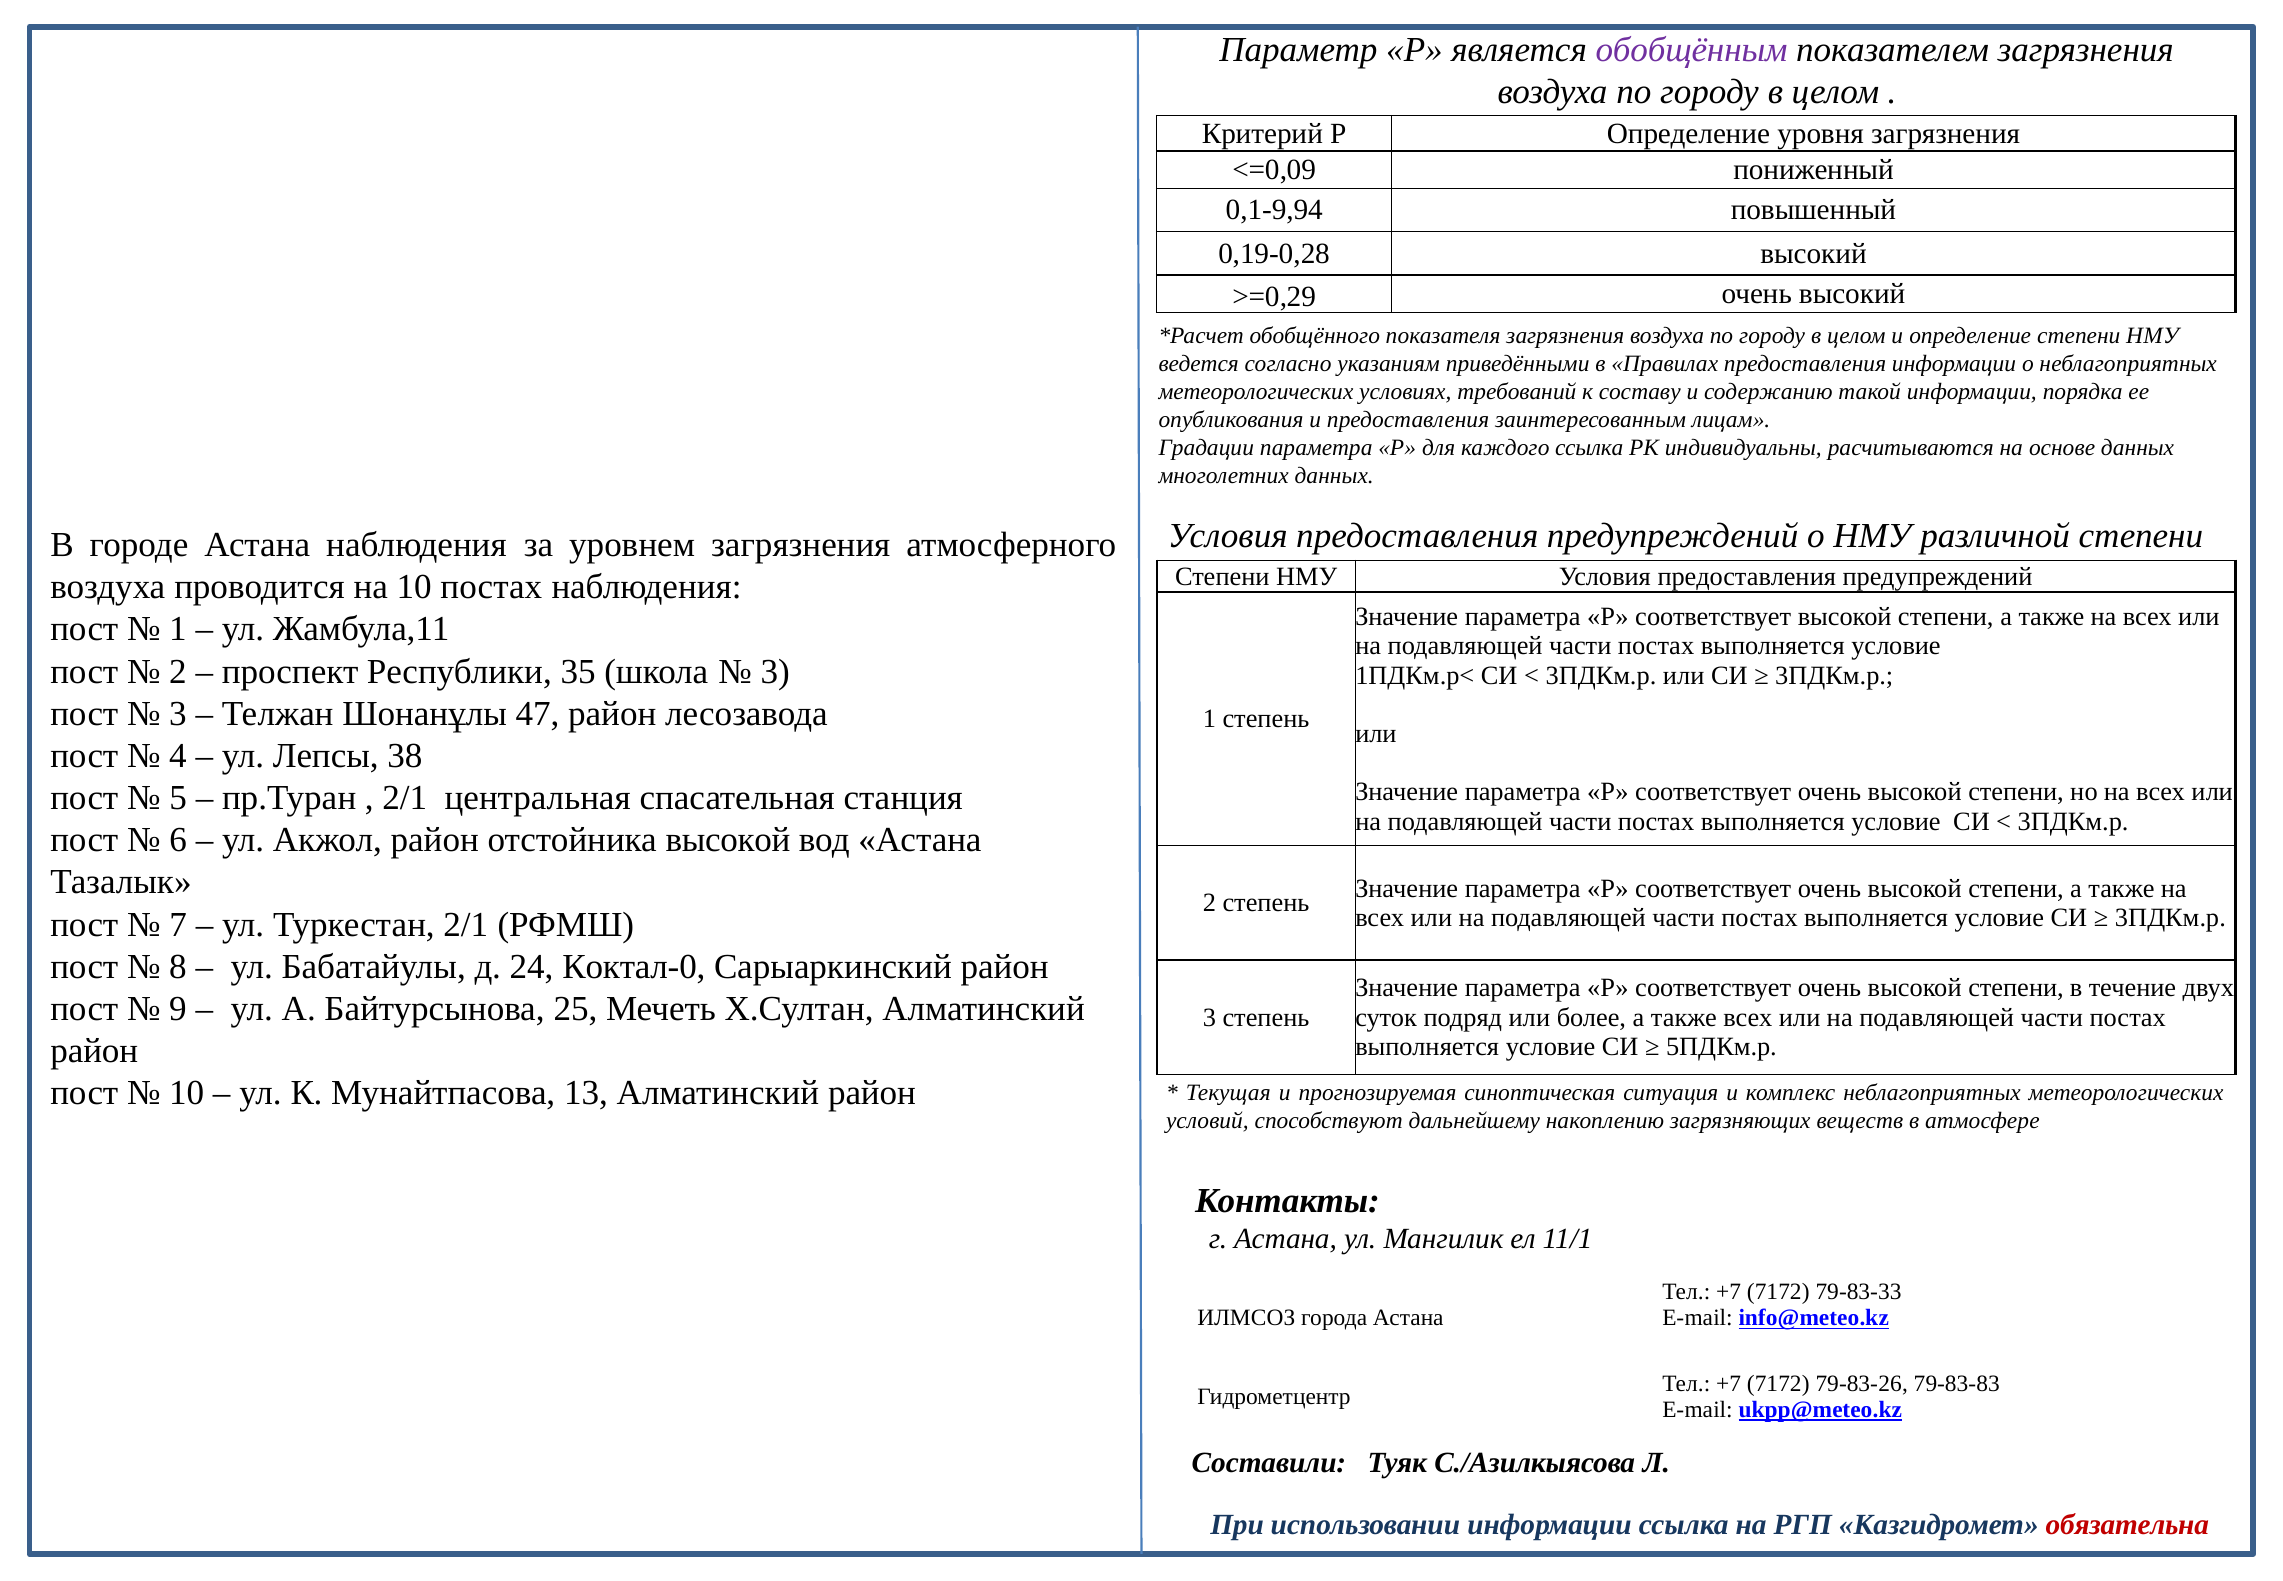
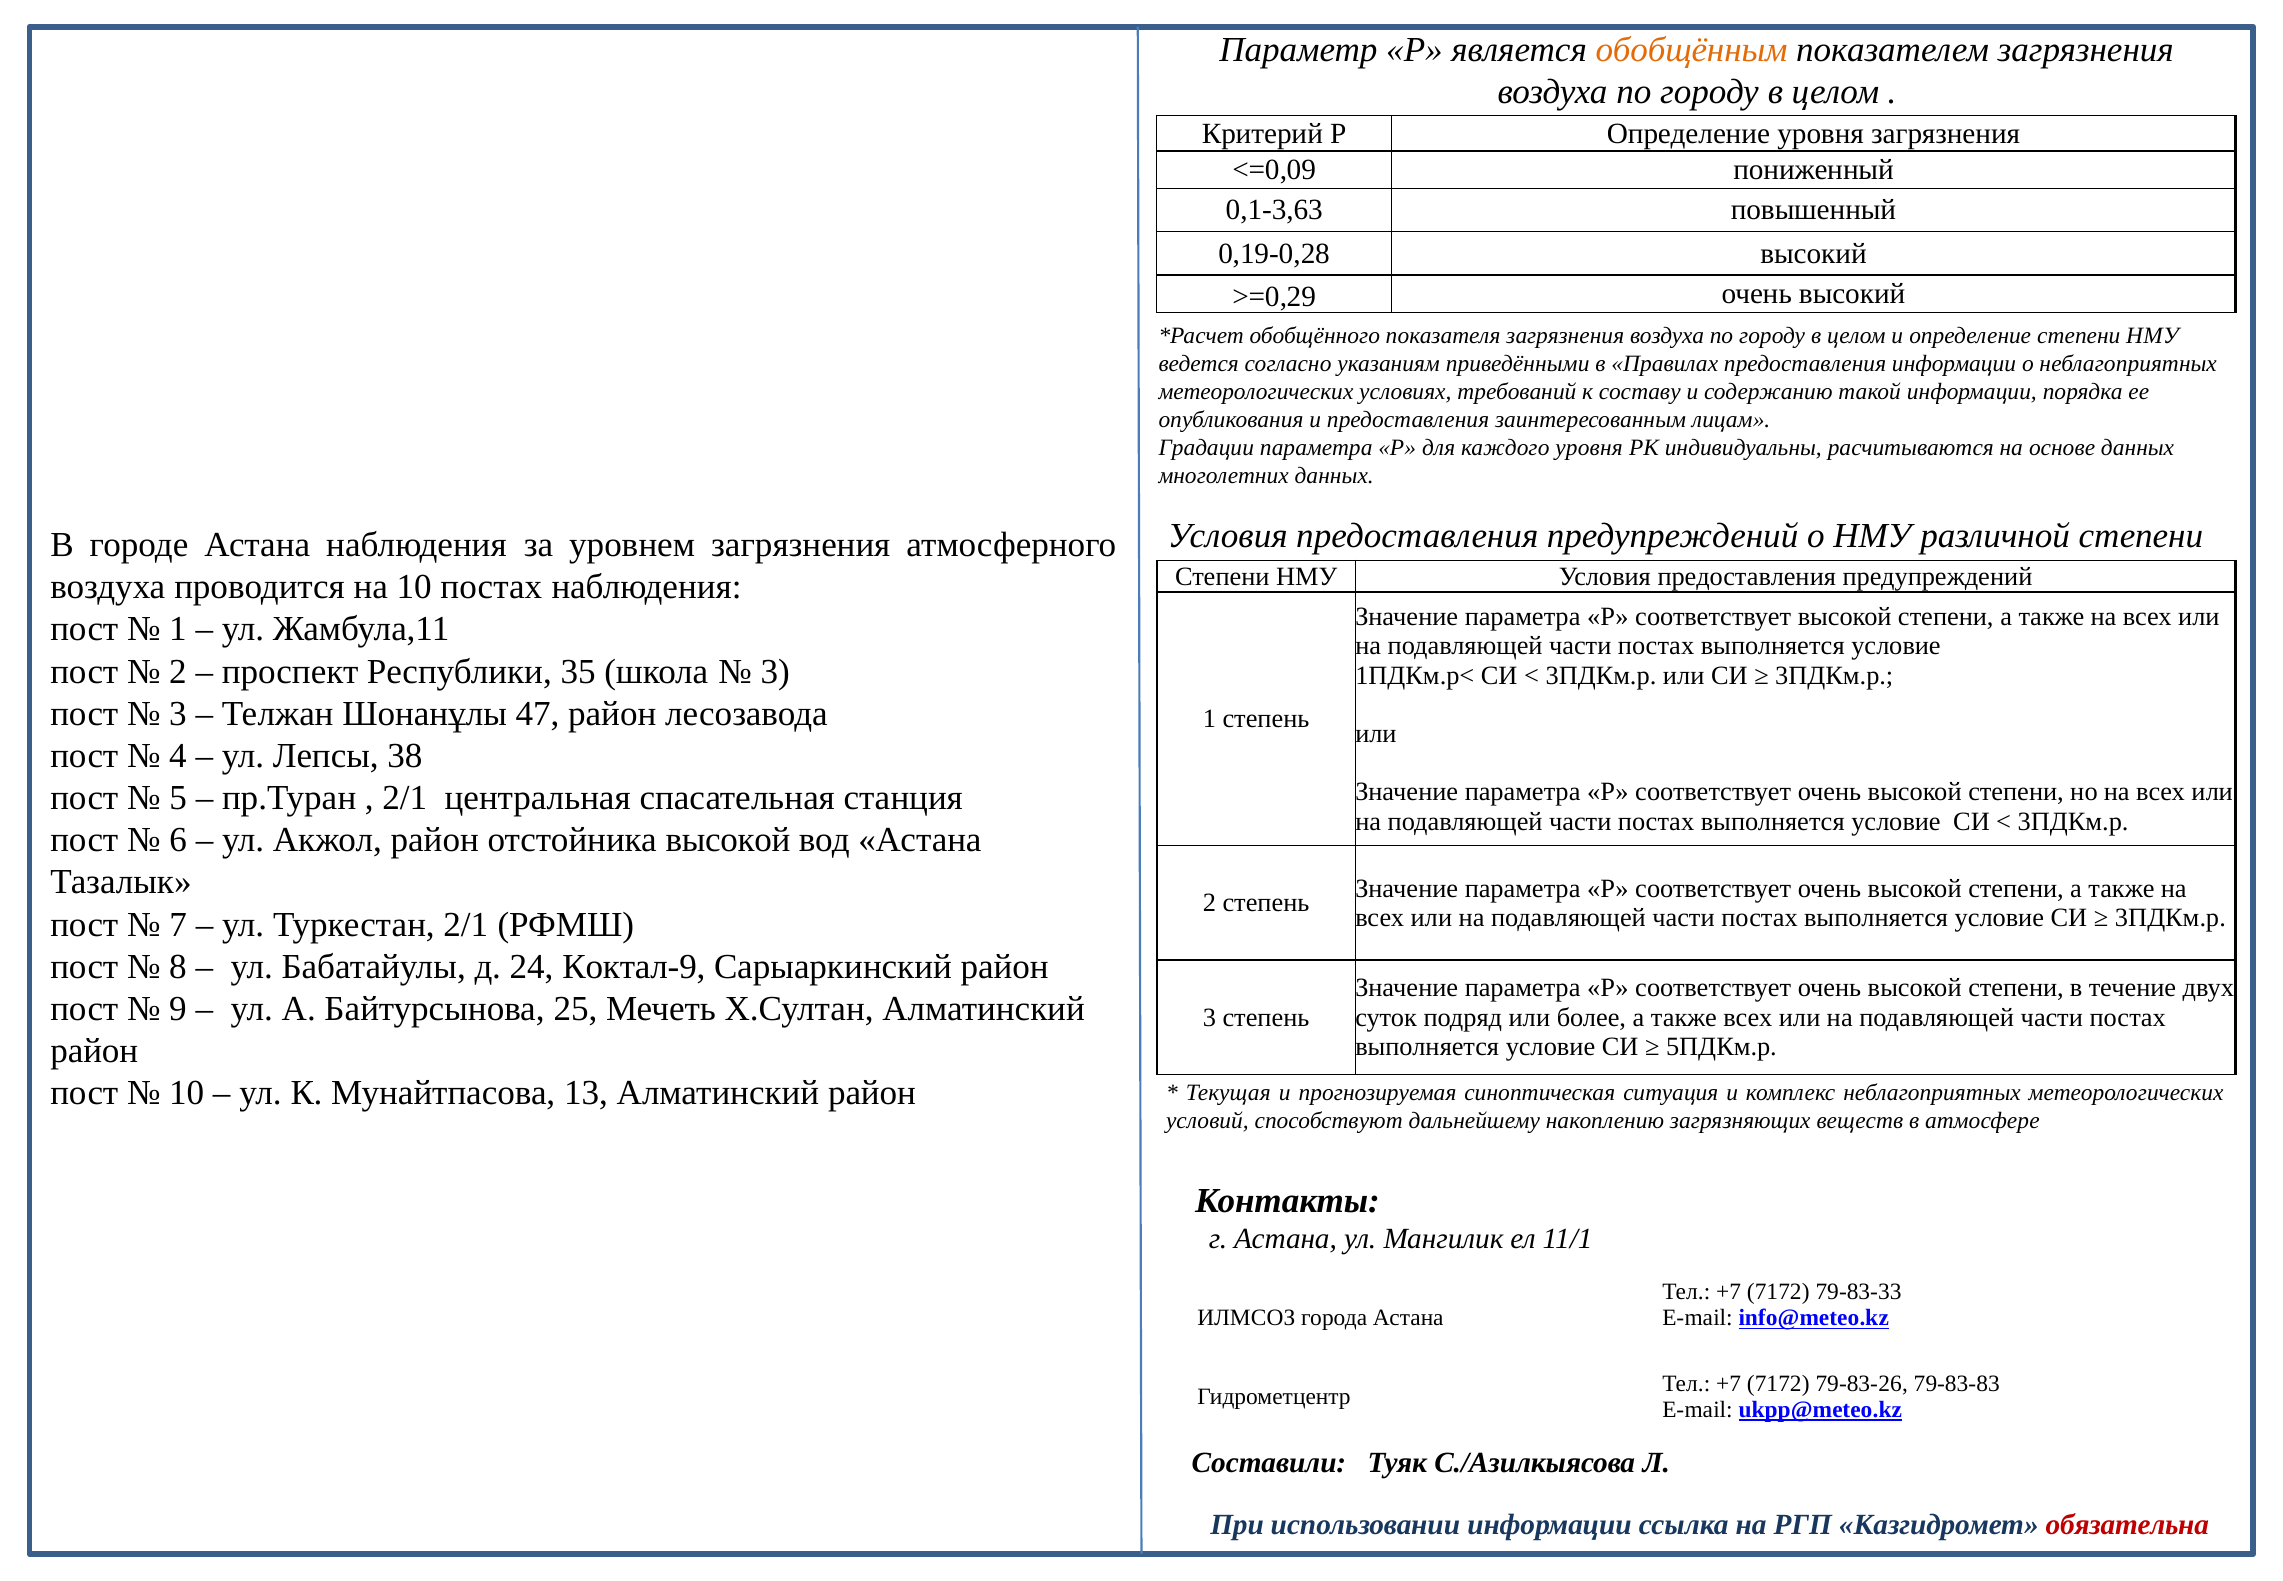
обобщённым colour: purple -> orange
0,1-9,94: 0,1-9,94 -> 0,1-3,63
каждого ссылка: ссылка -> уровня
Коктал-0: Коктал-0 -> Коктал-9
